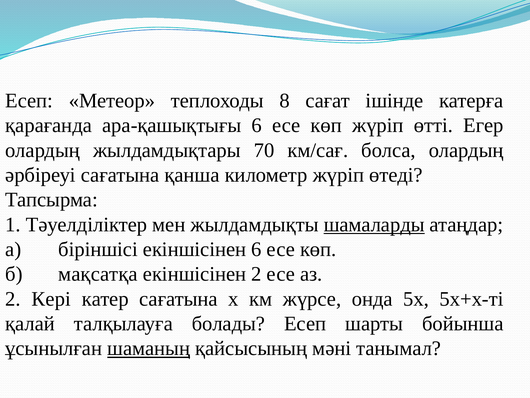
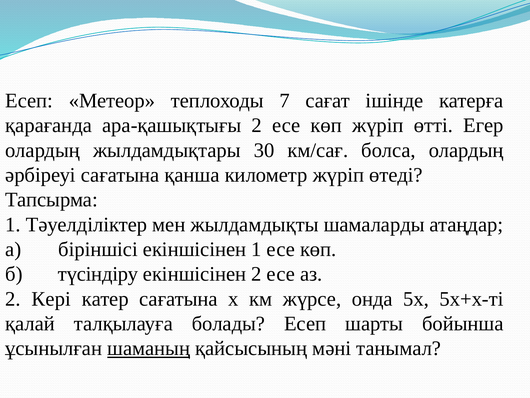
8: 8 -> 7
ара-қашықтығы 6: 6 -> 2
70: 70 -> 30
шамаларды underline: present -> none
екіншісінен 6: 6 -> 1
мақсатқа: мақсатқа -> түсіндіру
